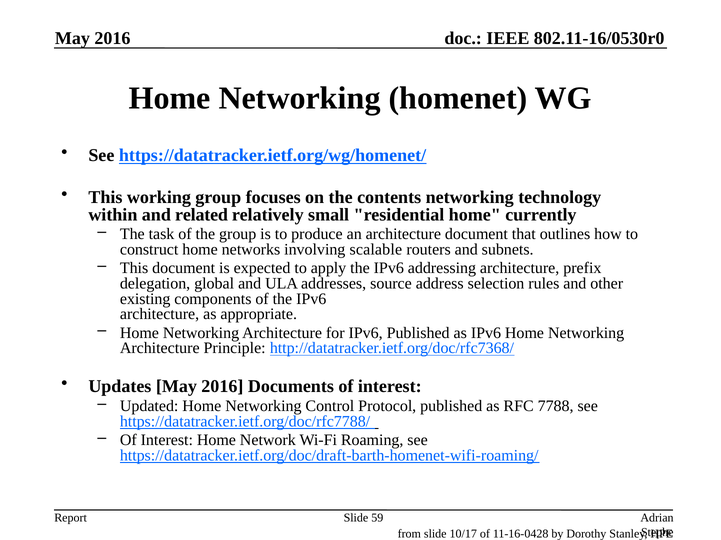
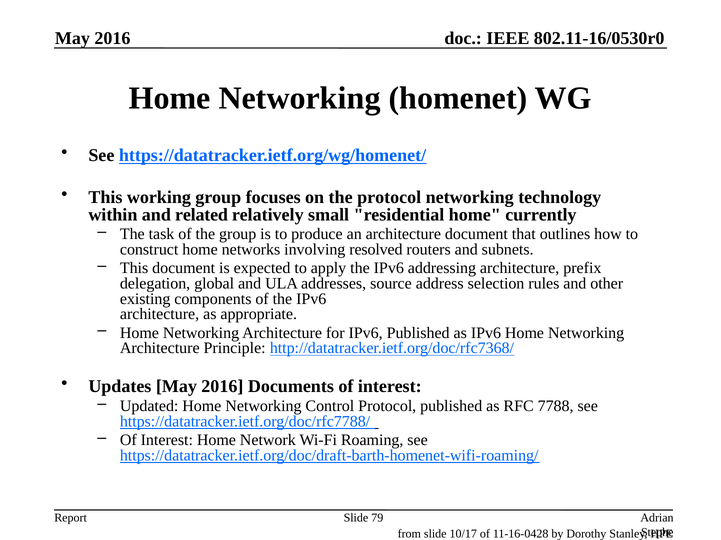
the contents: contents -> protocol
scalable: scalable -> resolved
59: 59 -> 79
